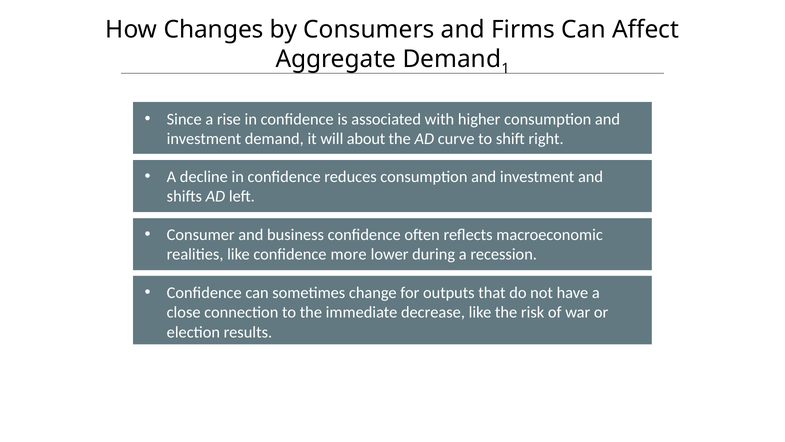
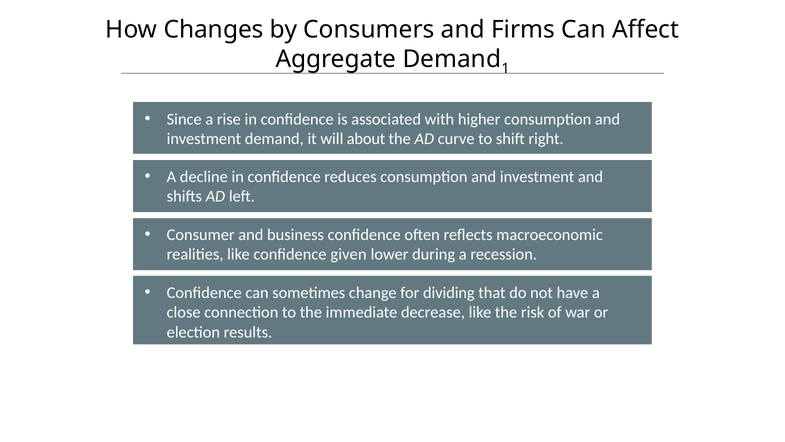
more: more -> given
outputs: outputs -> dividing
